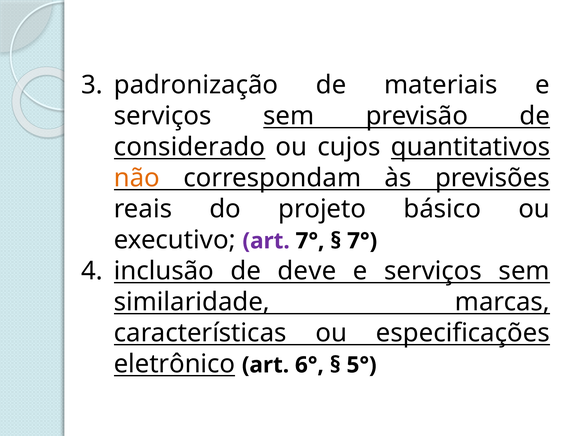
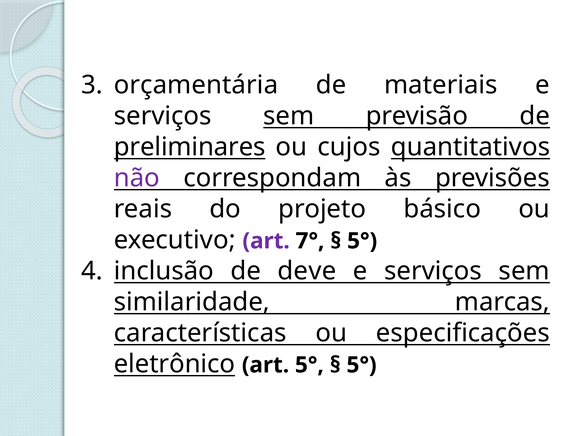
padronização: padronização -> orçamentária
considerado: considerado -> preliminares
não colour: orange -> purple
7° at (362, 241): 7° -> 5°
art 6°: 6° -> 5°
